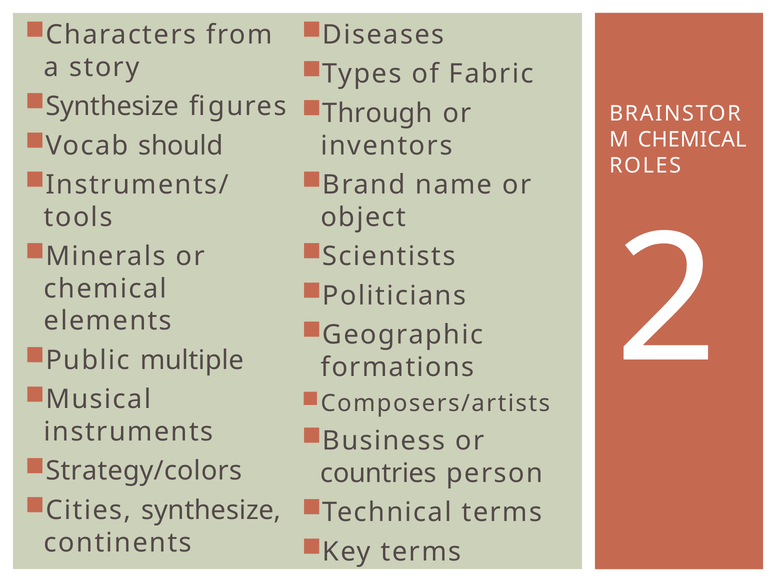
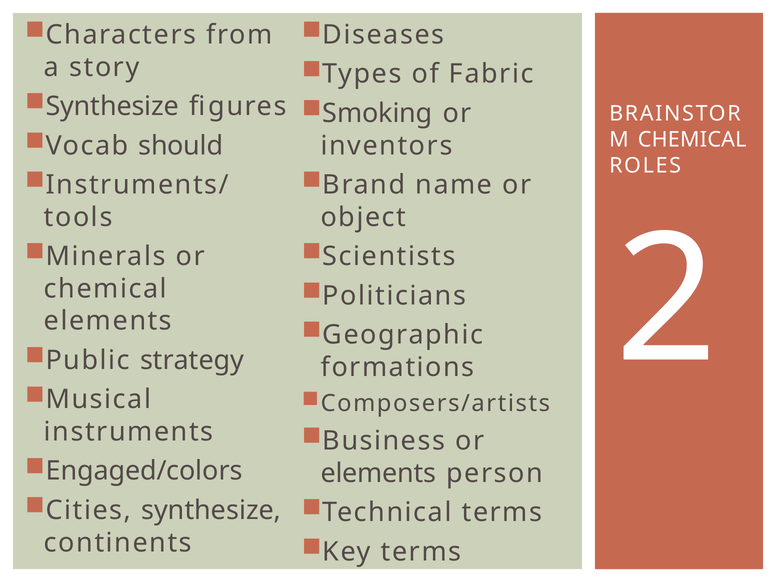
Through: Through -> Smoking
multiple: multiple -> strategy
Strategy/colors: Strategy/colors -> Engaged/colors
countries at (379, 473): countries -> elements
